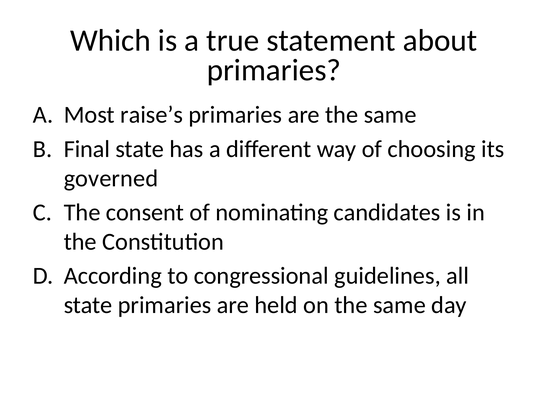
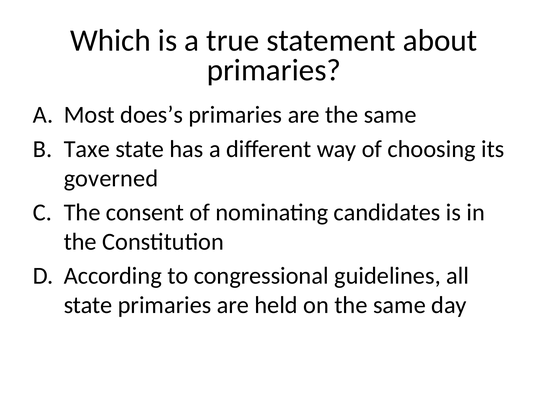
raise’s: raise’s -> does’s
Final: Final -> Taxe
